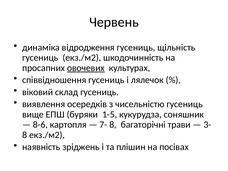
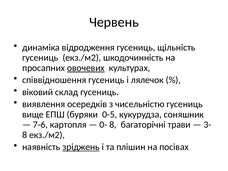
1-5: 1-5 -> 0-5
8-6: 8-6 -> 7-6
7-: 7- -> 0-
зріджень underline: none -> present
